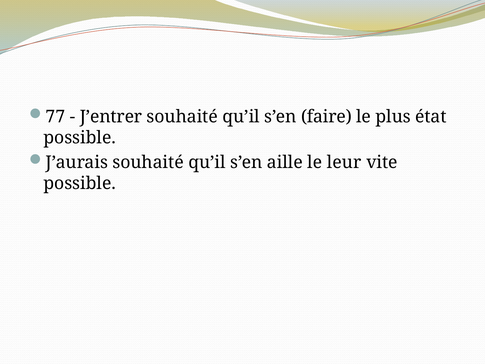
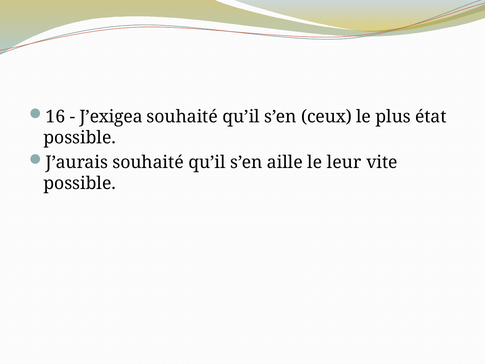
77: 77 -> 16
J’entrer: J’entrer -> J’exigea
faire: faire -> ceux
